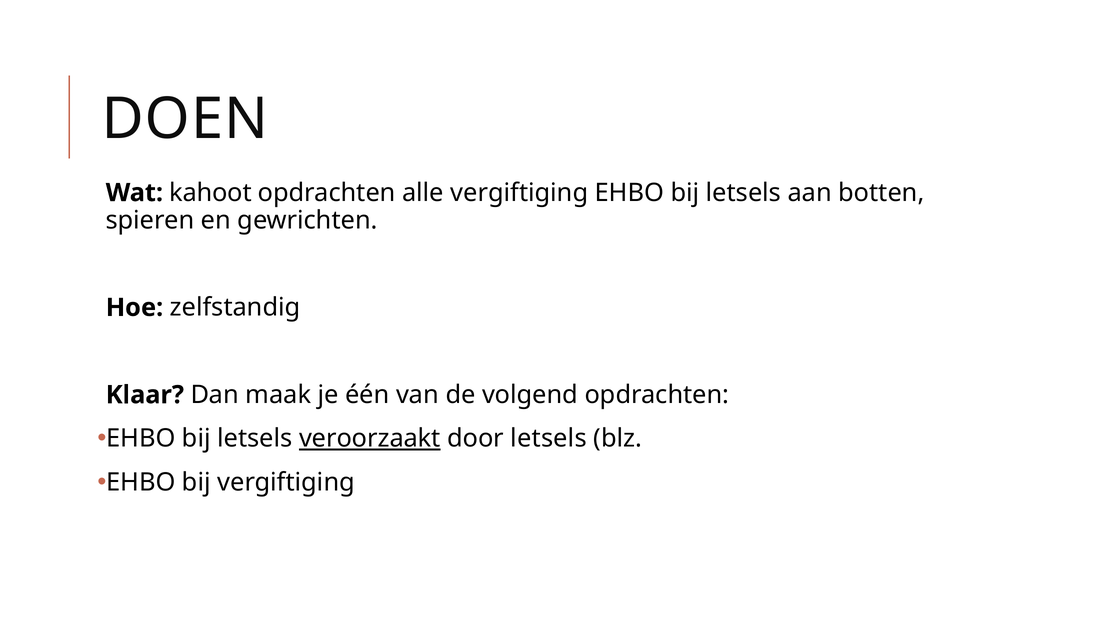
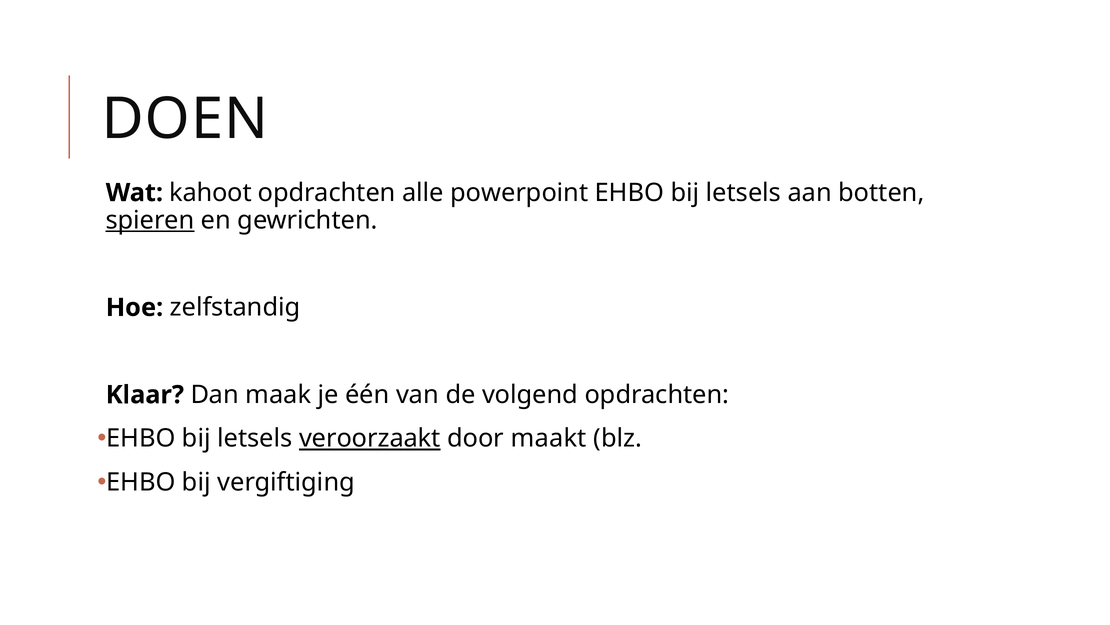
alle vergiftiging: vergiftiging -> powerpoint
spieren underline: none -> present
door letsels: letsels -> maakt
